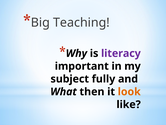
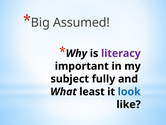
Teaching: Teaching -> Assumed
then: then -> least
look colour: orange -> blue
